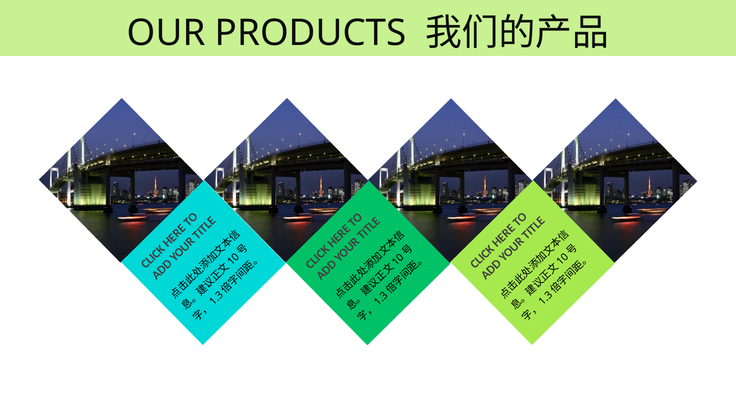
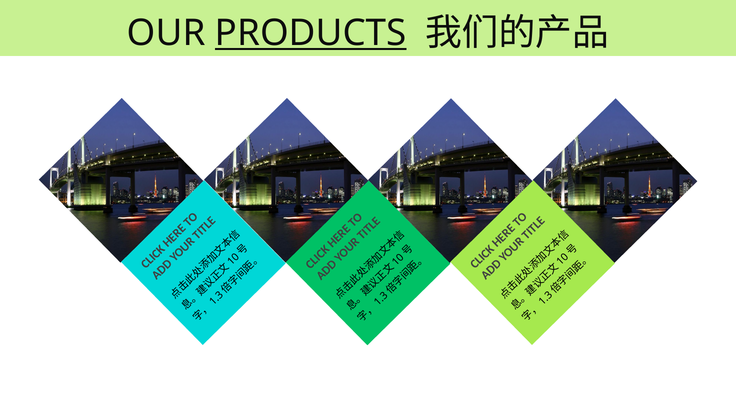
PRODUCTS underline: none -> present
